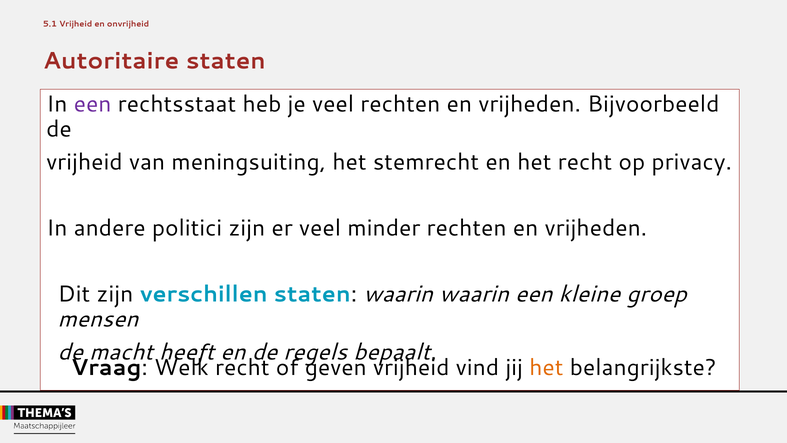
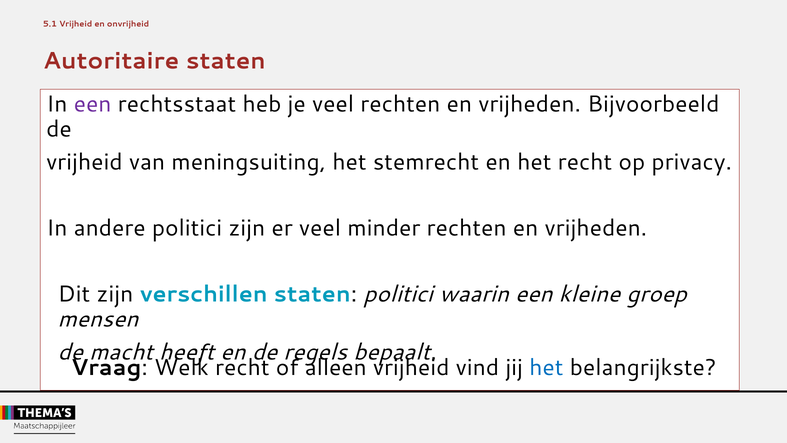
staten waarin: waarin -> politici
geven: geven -> alleen
het at (546, 368) colour: orange -> blue
